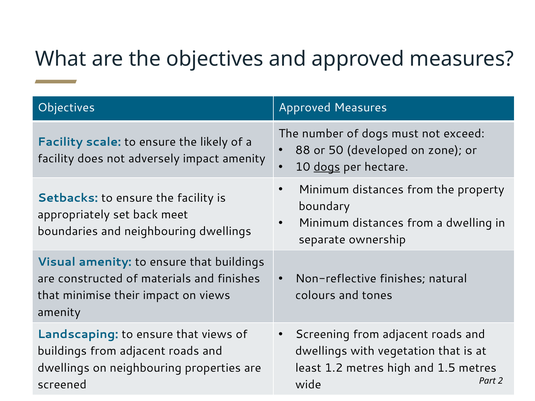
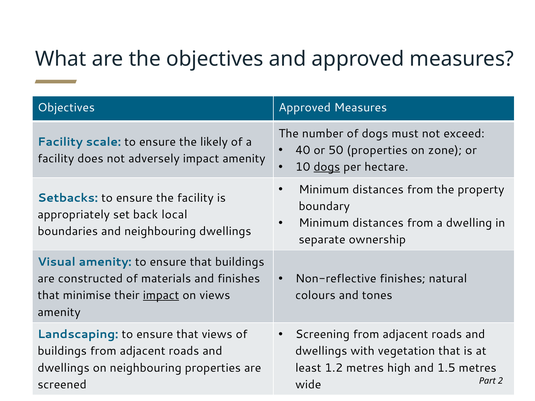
88: 88 -> 40
50 developed: developed -> properties
meet: meet -> local
impact at (161, 296) underline: none -> present
